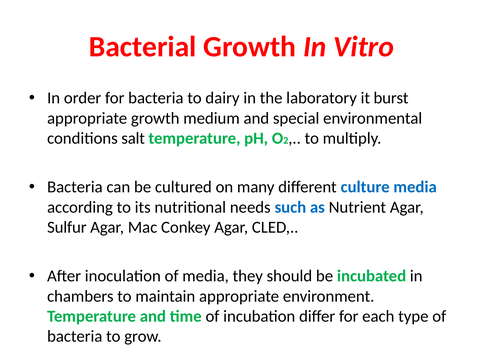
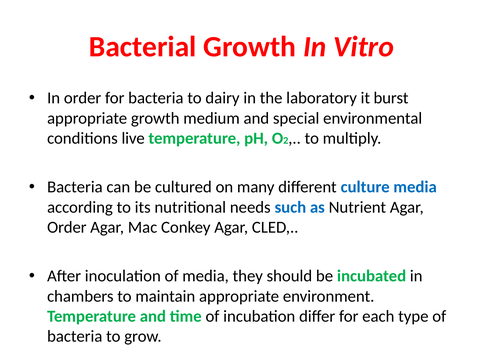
salt: salt -> live
Sulfur at (67, 227): Sulfur -> Order
